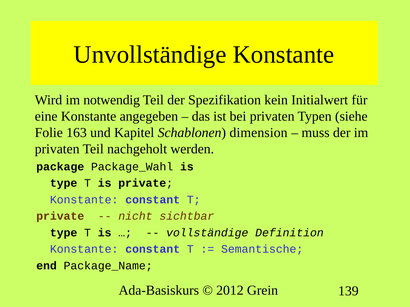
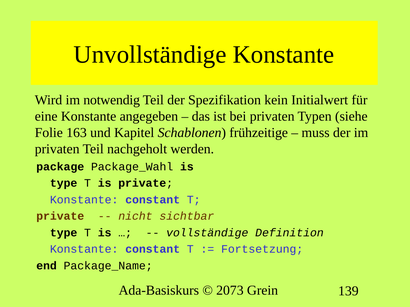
dimension: dimension -> frühzeitige
Semantische: Semantische -> Fortsetzung
2012: 2012 -> 2073
